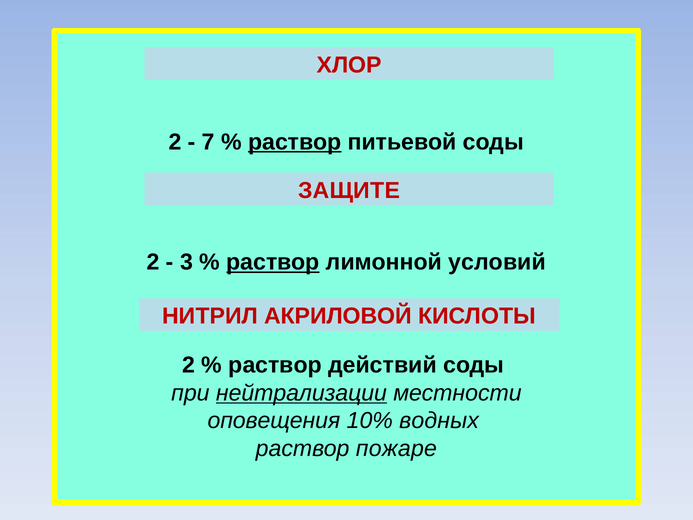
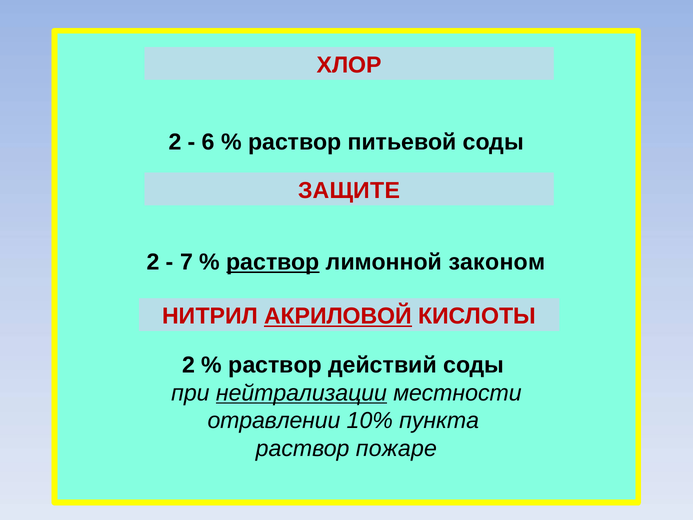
7: 7 -> 6
раствор at (295, 142) underline: present -> none
3: 3 -> 7
условий: условий -> законом
АКРИЛОВОЙ underline: none -> present
оповещения: оповещения -> отравлении
водных: водных -> пункта
